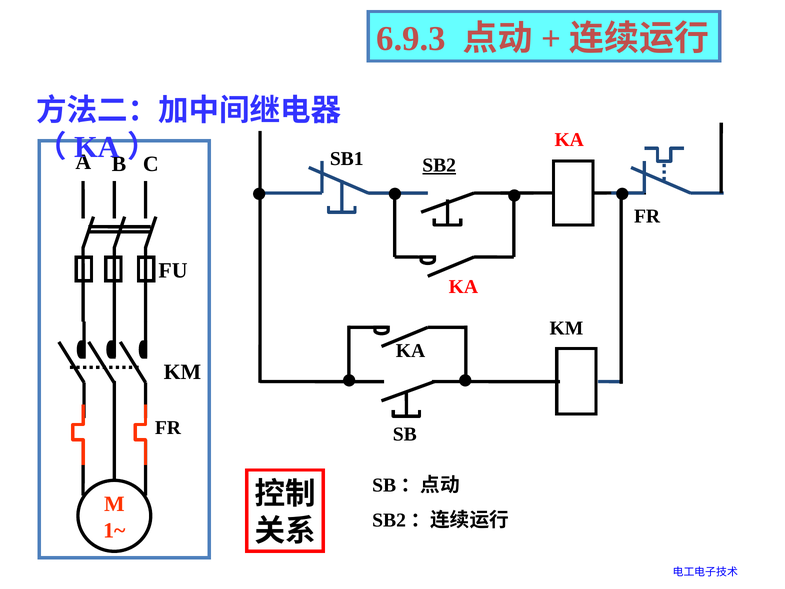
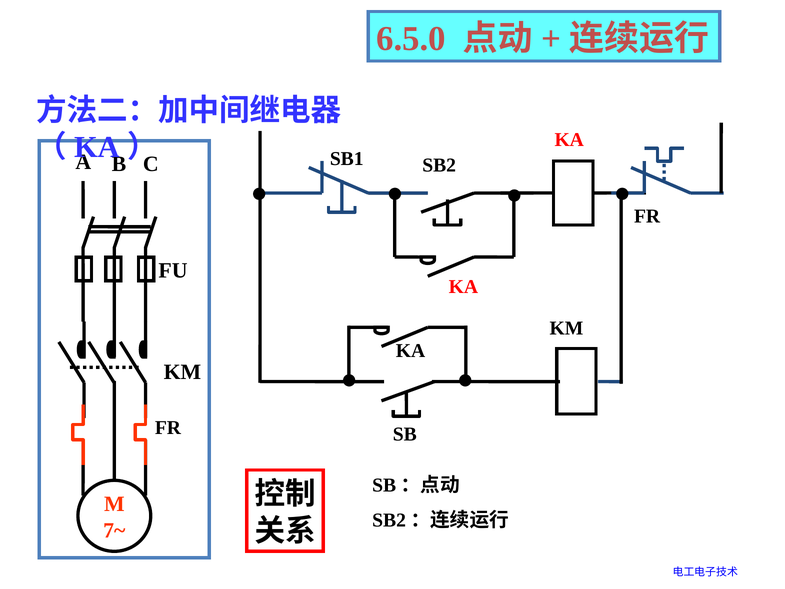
6.9.3: 6.9.3 -> 6.5.0
SB2 underline: present -> none
1~: 1~ -> 7~
